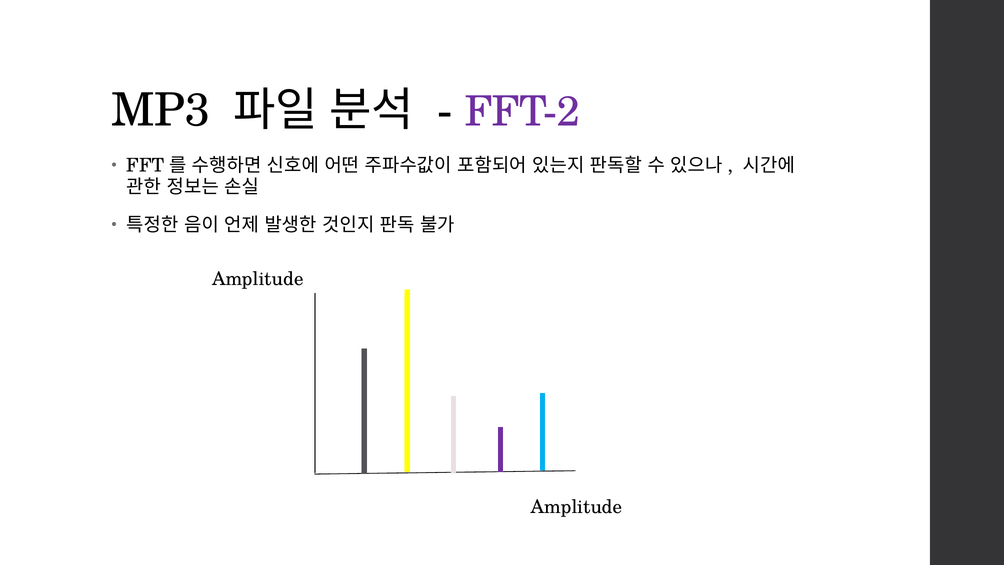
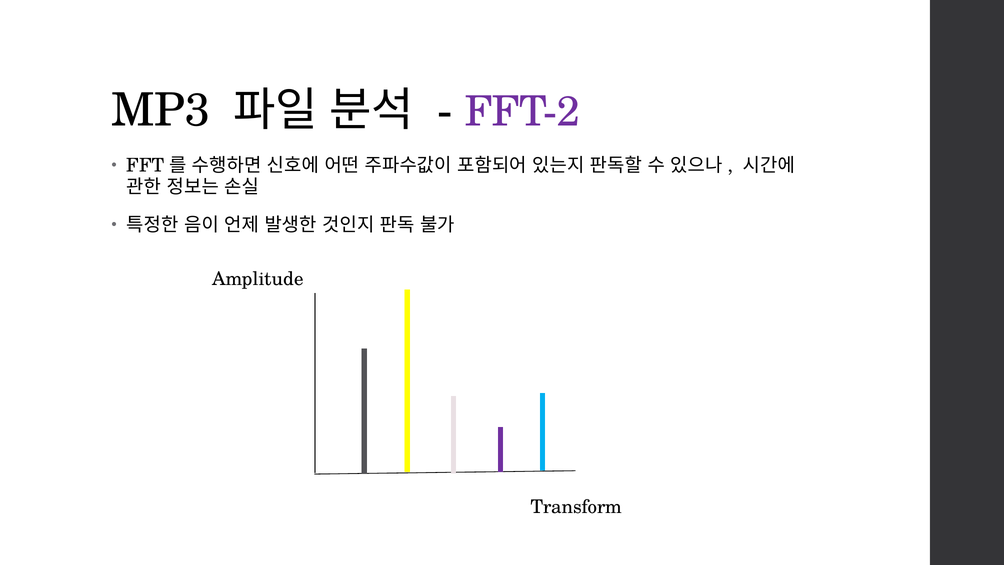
Amplitude at (576, 507): Amplitude -> Transform
